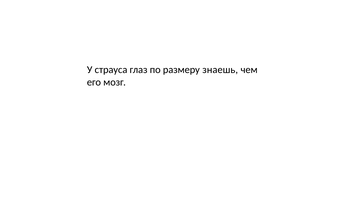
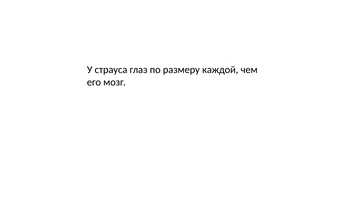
знаешь: знаешь -> каждой
